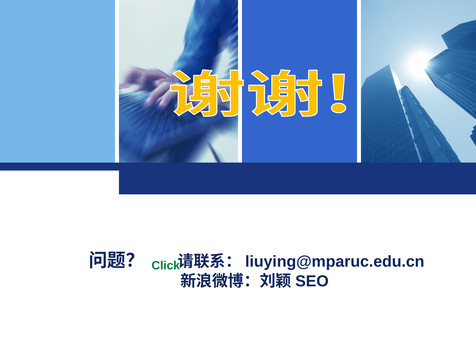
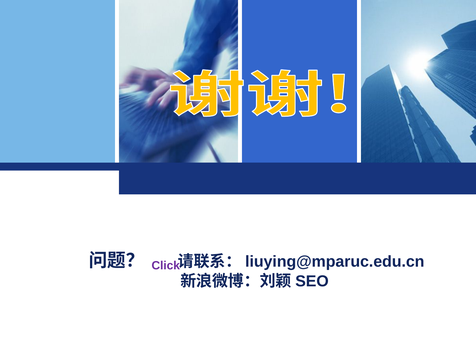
Click colour: green -> purple
